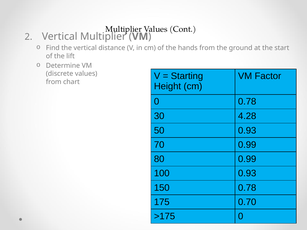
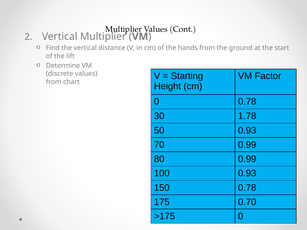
4.28: 4.28 -> 1.78
